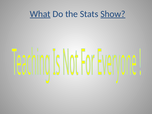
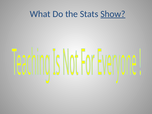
What underline: present -> none
